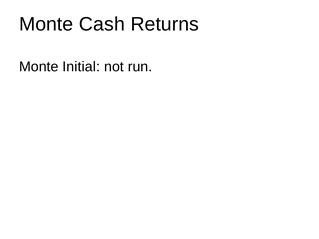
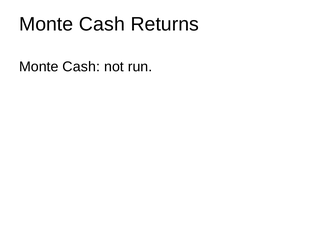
Initial at (81, 67): Initial -> Cash
